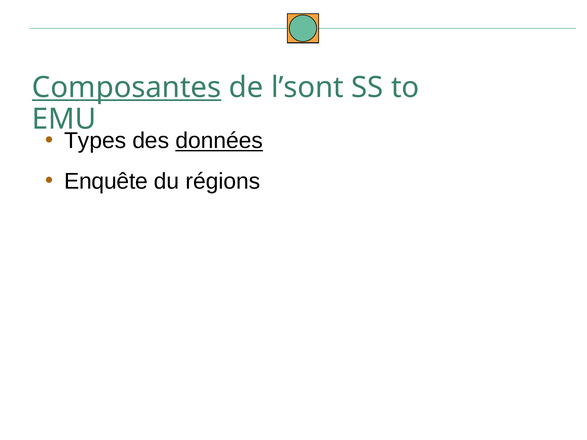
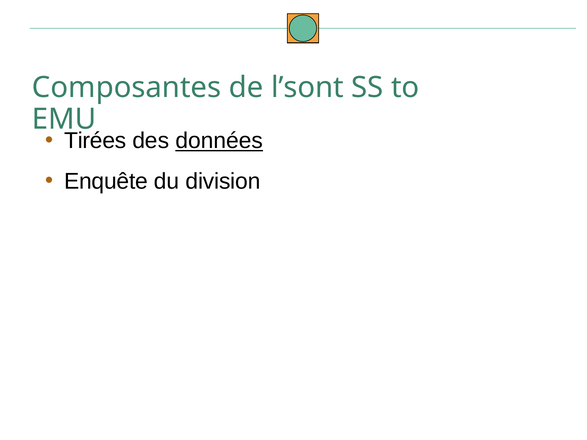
Composantes underline: present -> none
Types: Types -> Tirées
régions: régions -> division
